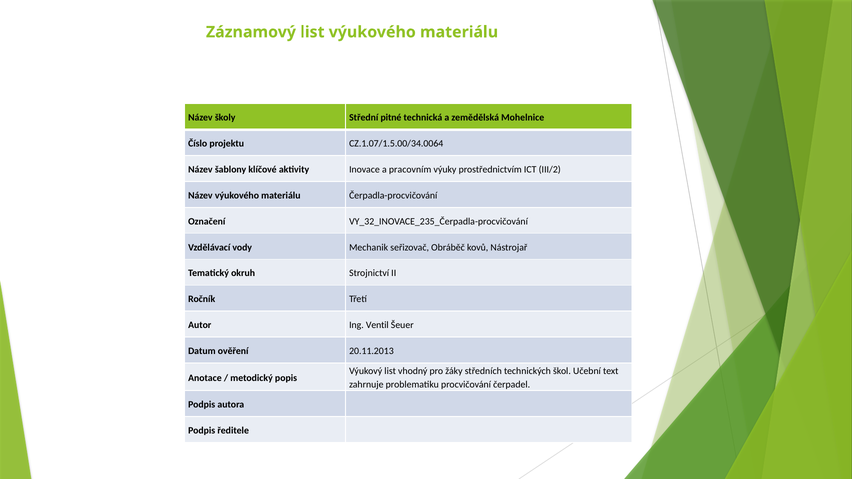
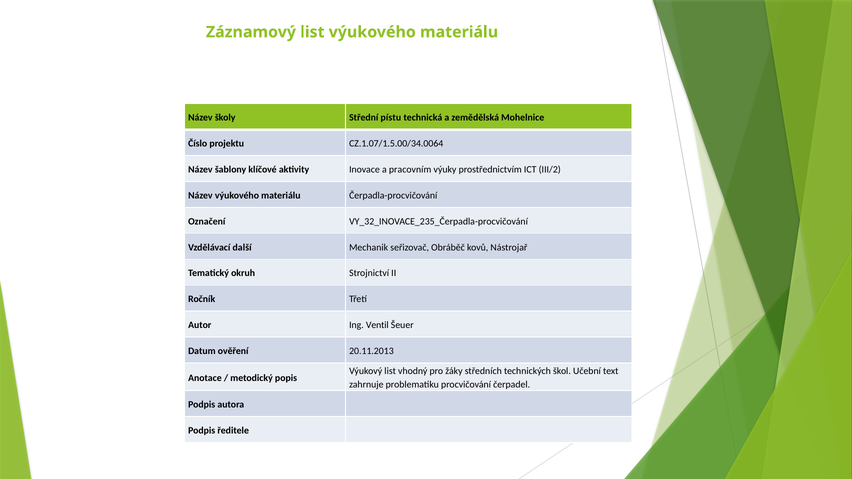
pitné: pitné -> pístu
vody: vody -> další
